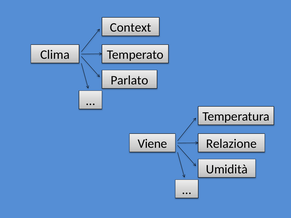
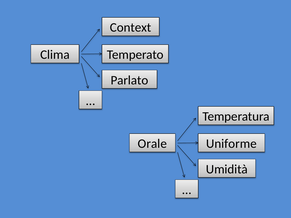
Viene: Viene -> Orale
Relazione: Relazione -> Uniforme
